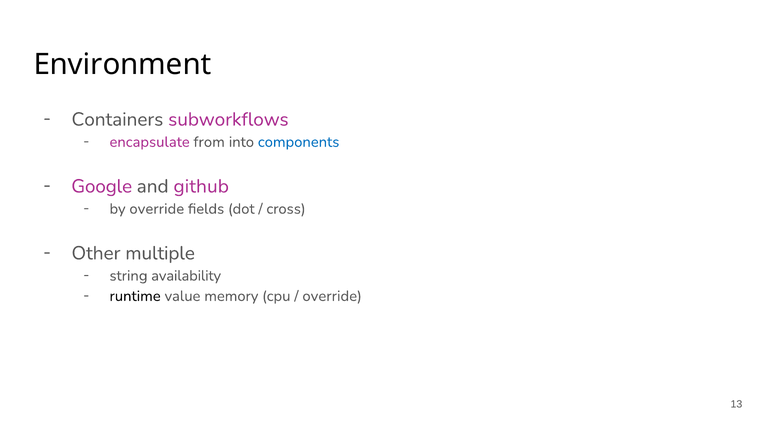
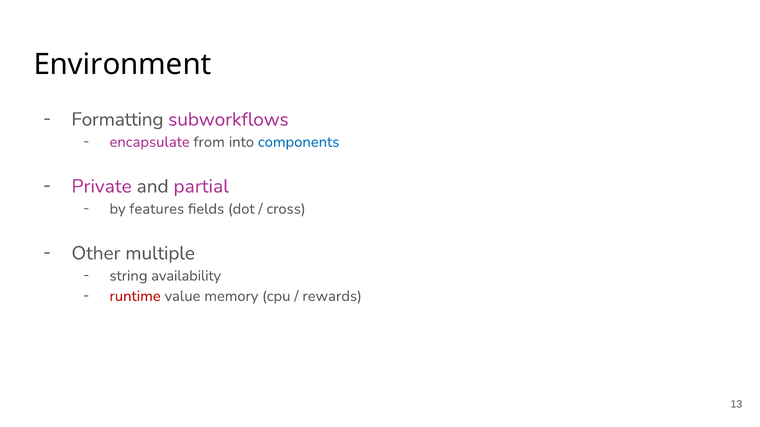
Containers: Containers -> Formatting
Google: Google -> Private
github: github -> partial
by override: override -> features
runtime colour: black -> red
override at (332, 296): override -> rewards
